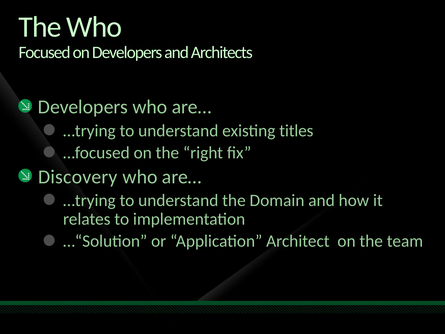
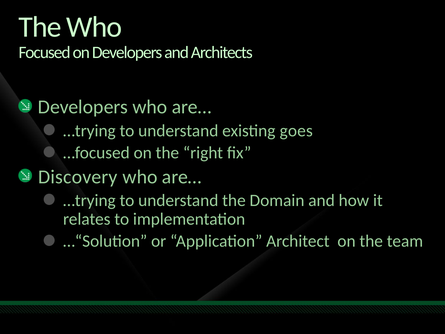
titles: titles -> goes
